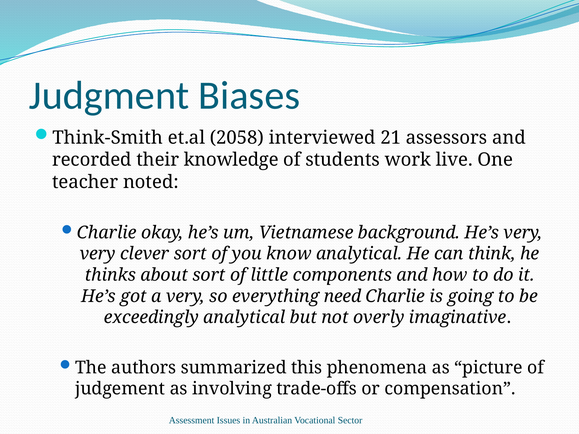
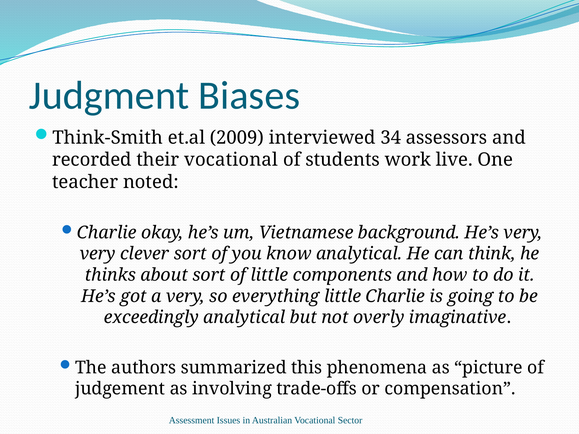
2058: 2058 -> 2009
21: 21 -> 34
their knowledge: knowledge -> vocational
everything need: need -> little
